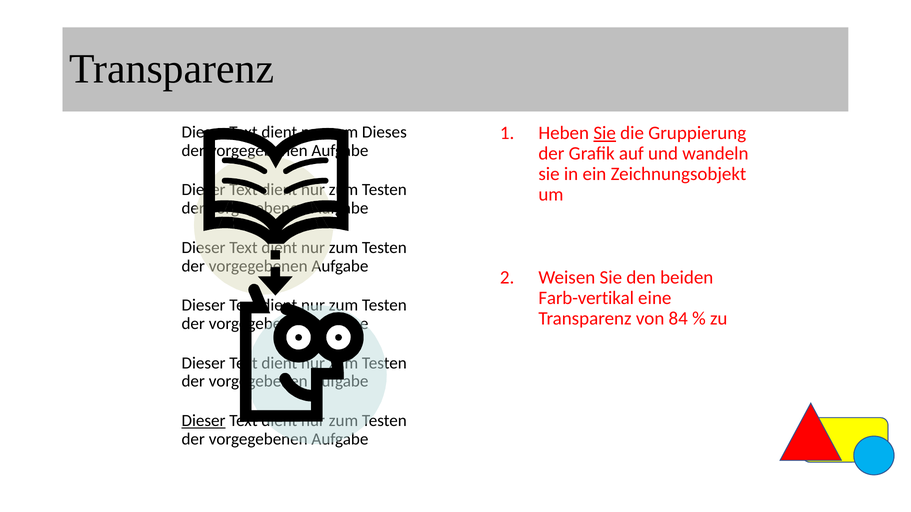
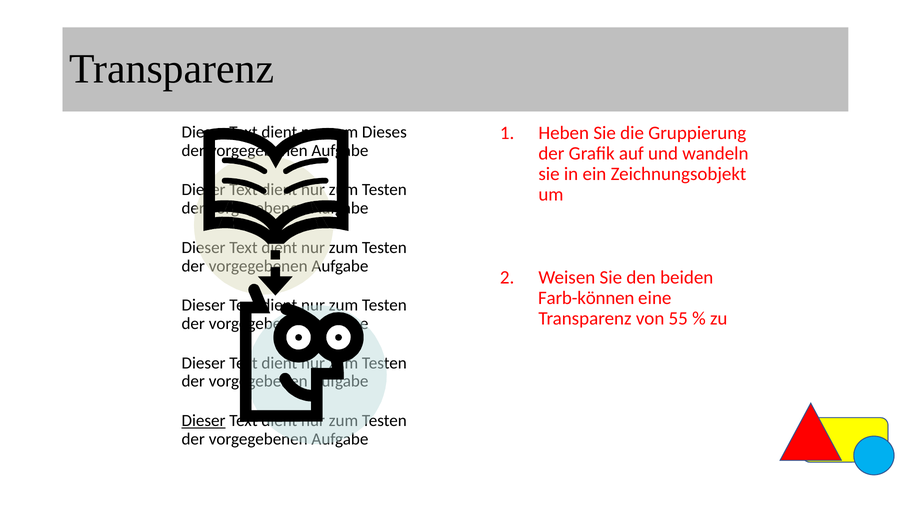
Sie at (605, 133) underline: present -> none
Farb-vertikal: Farb-vertikal -> Farb-können
84: 84 -> 55
